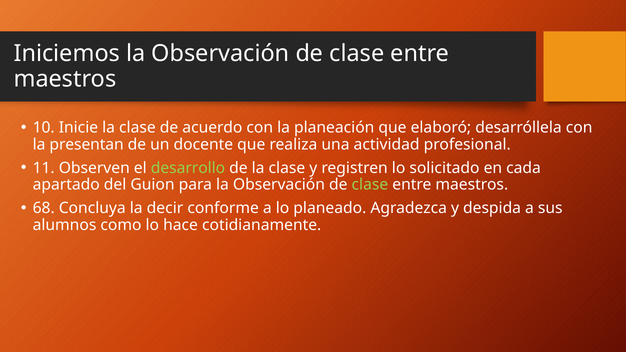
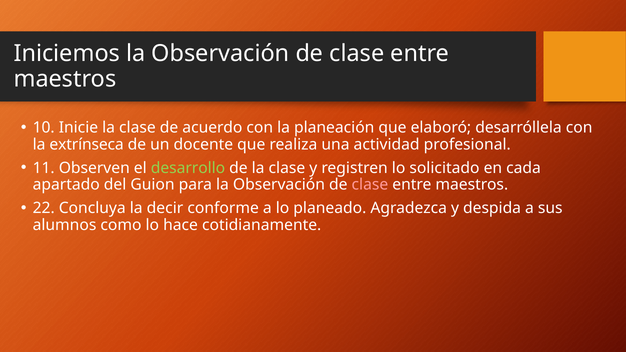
presentan: presentan -> extrínseca
clase at (370, 185) colour: light green -> pink
68: 68 -> 22
